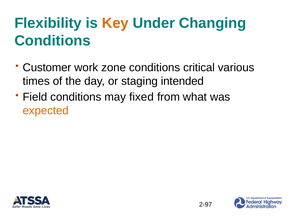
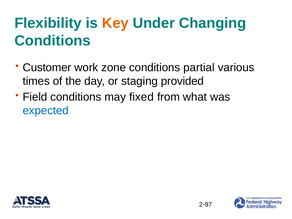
critical: critical -> partial
intended: intended -> provided
expected colour: orange -> blue
